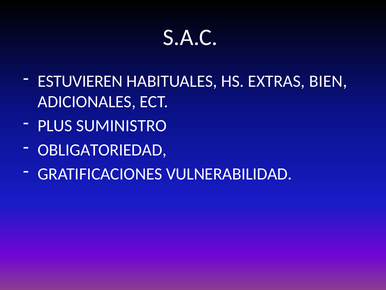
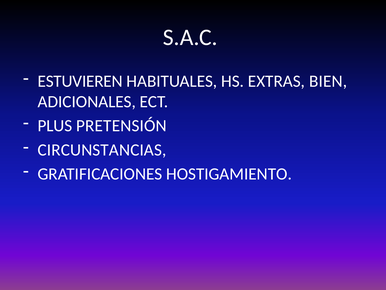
SUMINISTRO: SUMINISTRO -> PRETENSIÓN
OBLIGATORIEDAD: OBLIGATORIEDAD -> CIRCUNSTANCIAS
VULNERABILIDAD: VULNERABILIDAD -> HOSTIGAMIENTO
